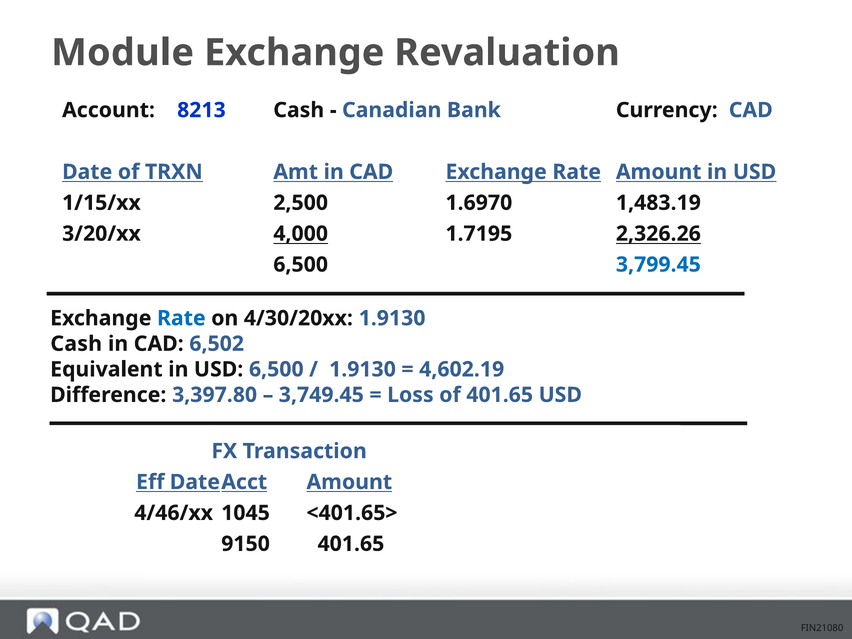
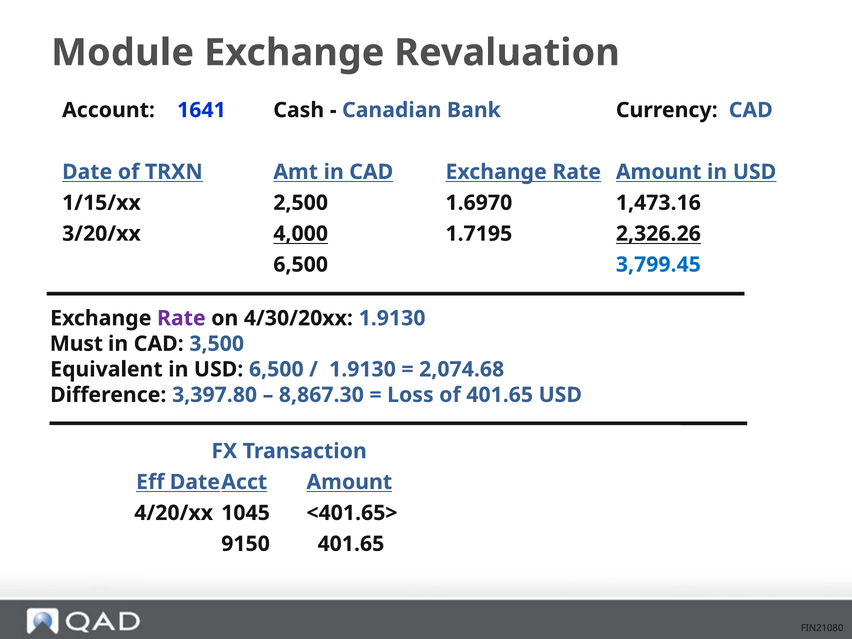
8213: 8213 -> 1641
1,483.19: 1,483.19 -> 1,473.16
Rate at (181, 318) colour: blue -> purple
Cash at (76, 344): Cash -> Must
6,502: 6,502 -> 3,500
4,602.19: 4,602.19 -> 2,074.68
3,749.45: 3,749.45 -> 8,867.30
4/46/xx: 4/46/xx -> 4/20/xx
